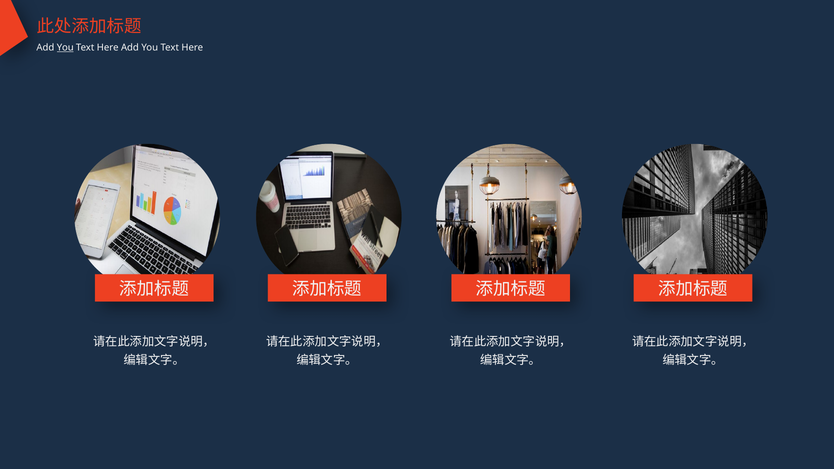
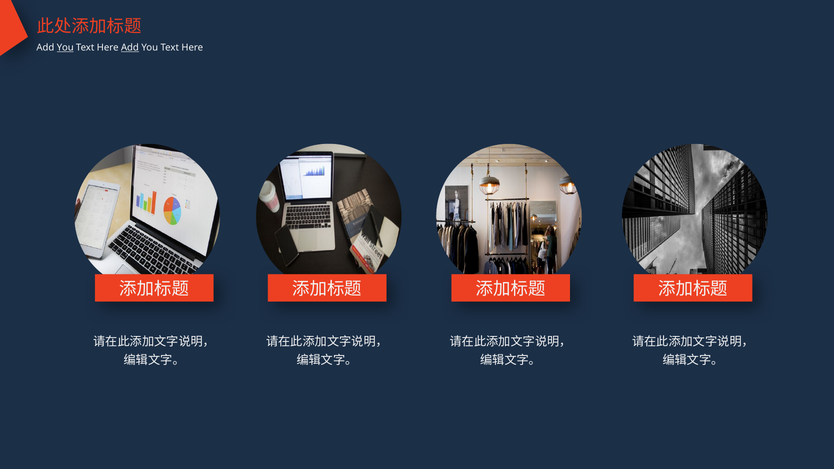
Add at (130, 48) underline: none -> present
